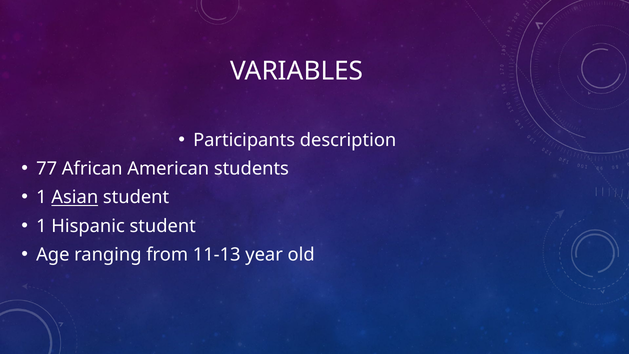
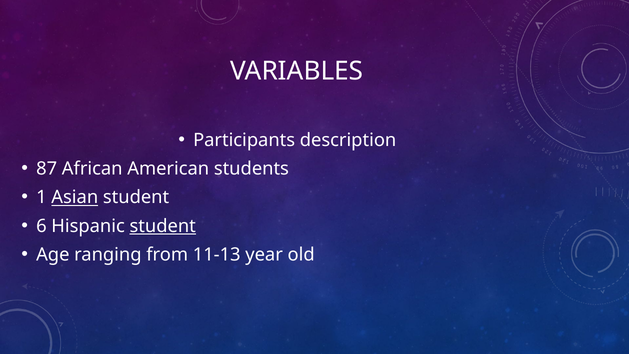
77: 77 -> 87
1 at (41, 226): 1 -> 6
student at (163, 226) underline: none -> present
